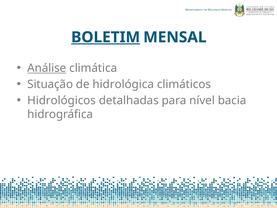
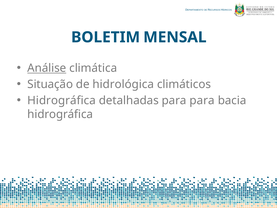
BOLETIM underline: present -> none
Hidrológicos at (62, 100): Hidrológicos -> Hidrográfica
para nível: nível -> para
